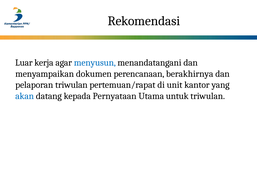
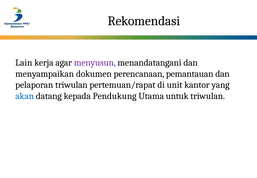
Luar: Luar -> Lain
menyusun colour: blue -> purple
berakhirnya: berakhirnya -> pemantauan
Pernyataan: Pernyataan -> Pendukung
